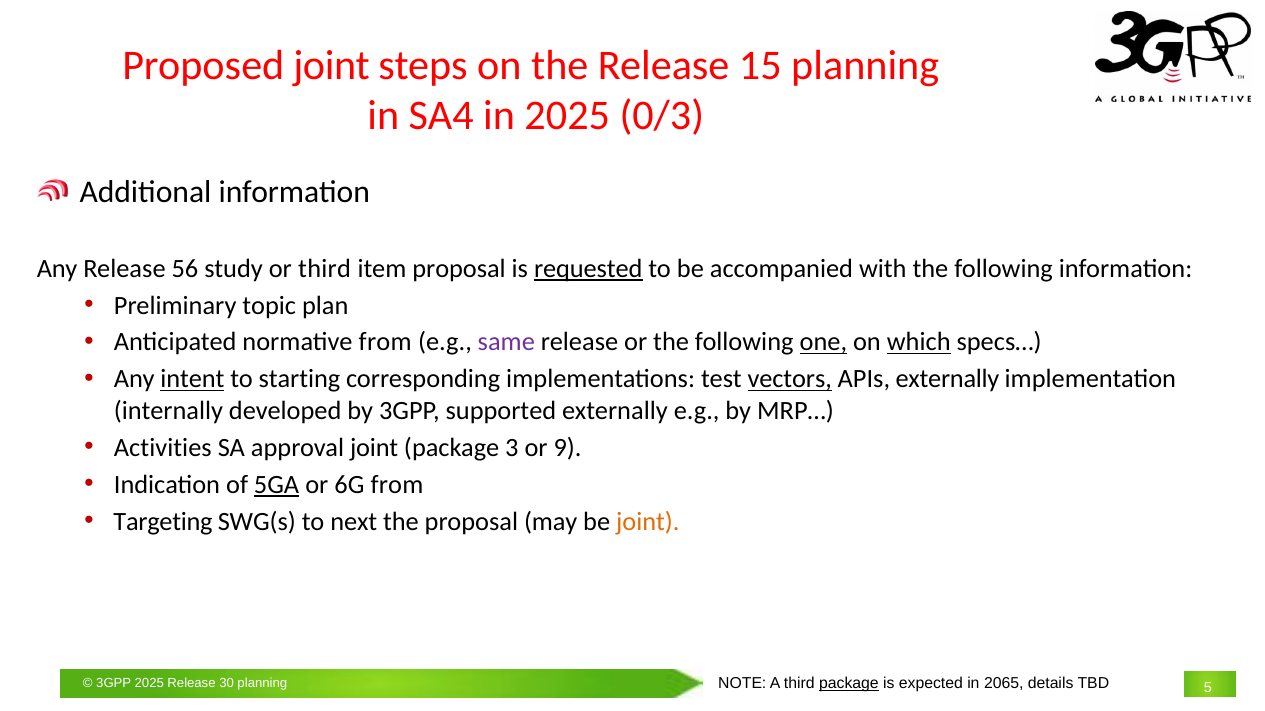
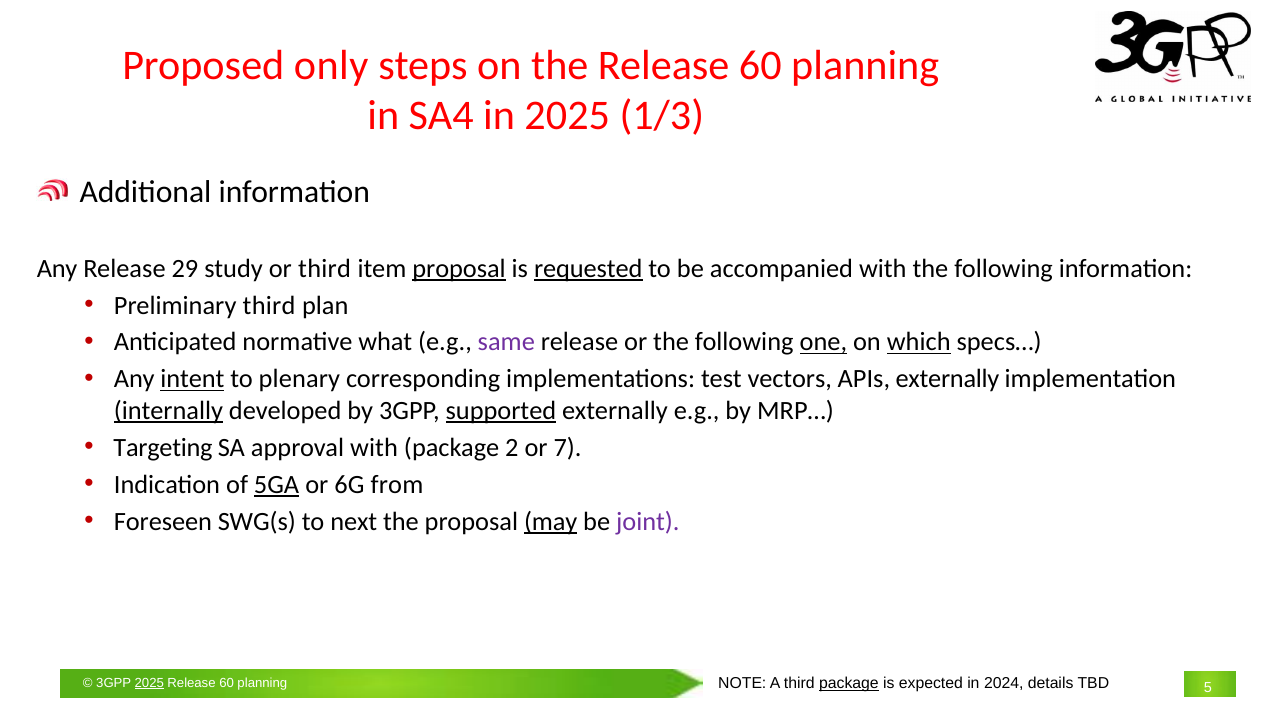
Proposed joint: joint -> only
the Release 15: 15 -> 60
0/3: 0/3 -> 1/3
56: 56 -> 29
proposal at (459, 269) underline: none -> present
Preliminary topic: topic -> third
normative from: from -> what
starting: starting -> plenary
vectors underline: present -> none
internally underline: none -> present
supported underline: none -> present
Activities: Activities -> Targeting
approval joint: joint -> with
3: 3 -> 2
9: 9 -> 7
Targeting: Targeting -> Foreseen
may underline: none -> present
joint at (648, 522) colour: orange -> purple
2065: 2065 -> 2024
2025 at (149, 684) underline: none -> present
30 at (227, 684): 30 -> 60
